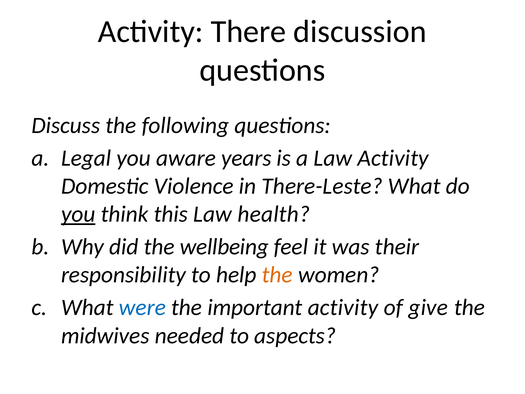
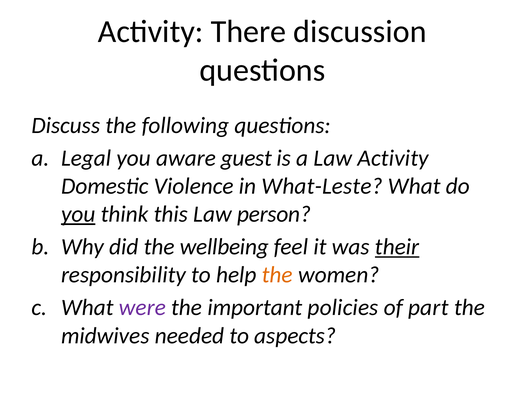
years: years -> guest
There-Leste: There-Leste -> What-Leste
health: health -> person
their underline: none -> present
were colour: blue -> purple
important activity: activity -> policies
give: give -> part
